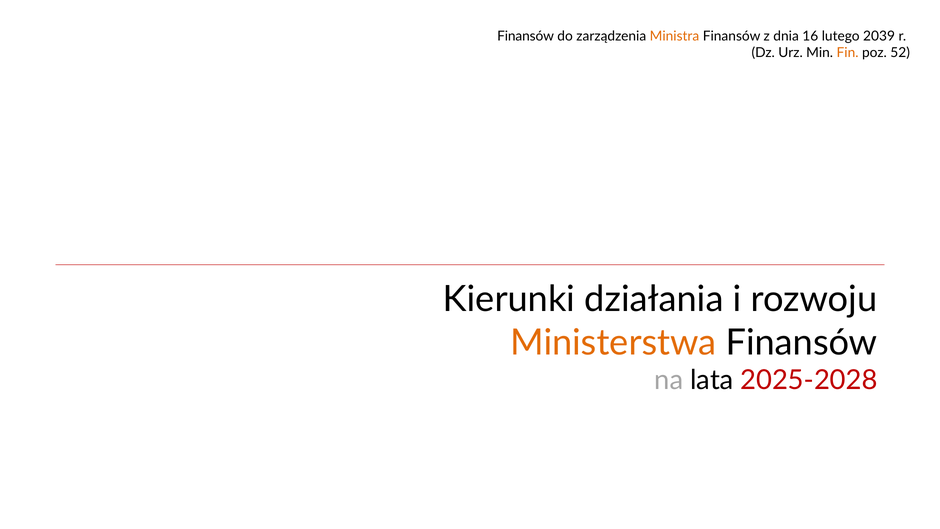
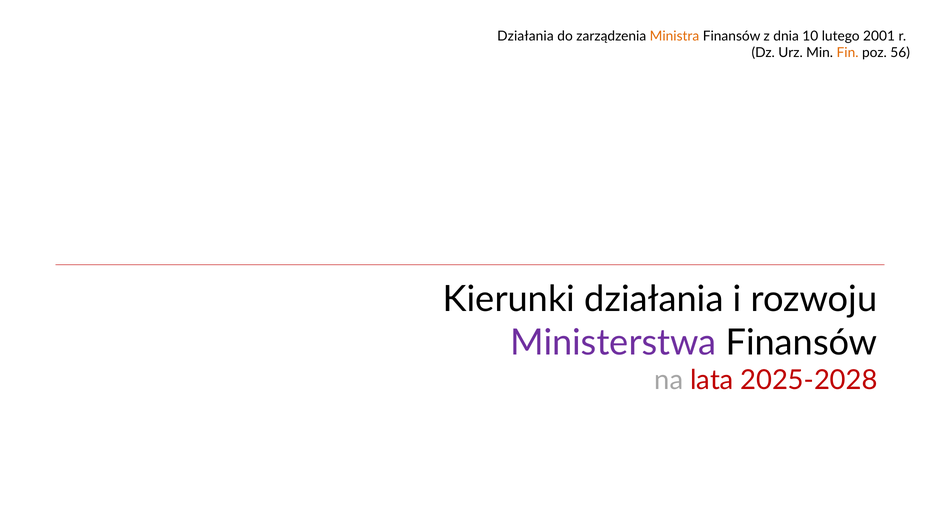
Finansów at (526, 36): Finansów -> Działania
16: 16 -> 10
2039: 2039 -> 2001
52: 52 -> 56
Ministerstwa colour: orange -> purple
lata colour: black -> red
